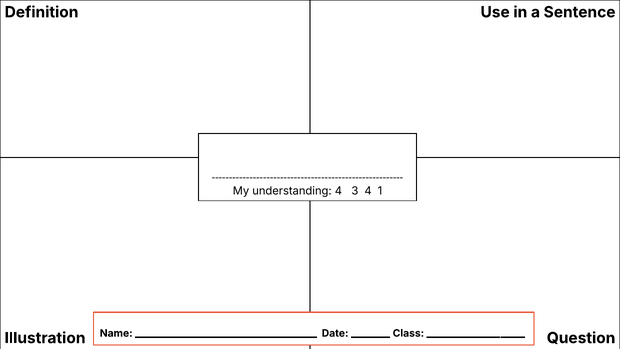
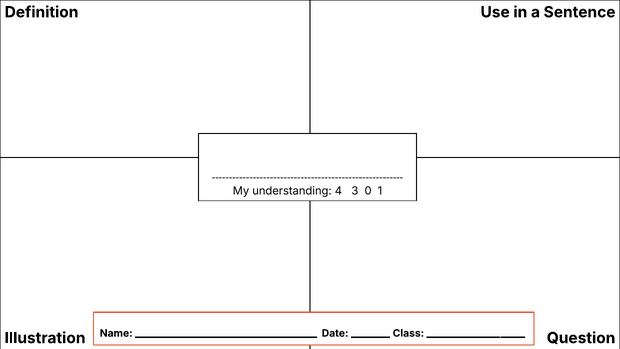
3 4: 4 -> 0
